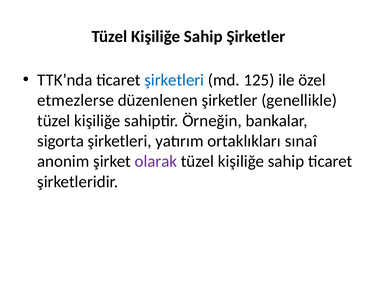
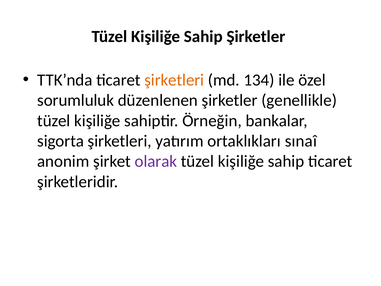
şirketleri at (174, 80) colour: blue -> orange
125: 125 -> 134
etmezlerse: etmezlerse -> sorumluluk
